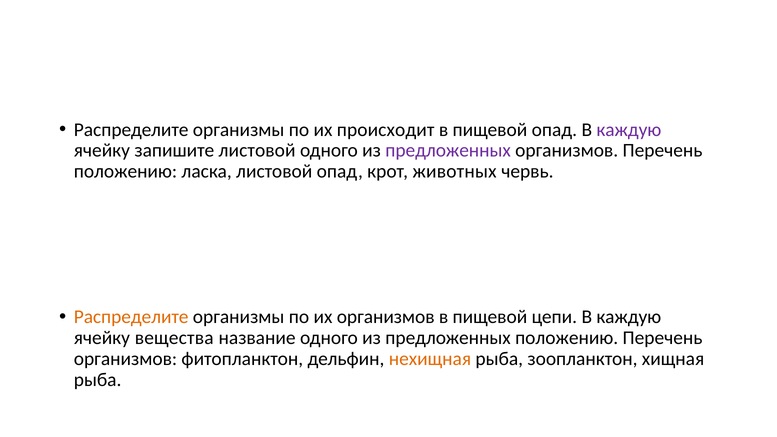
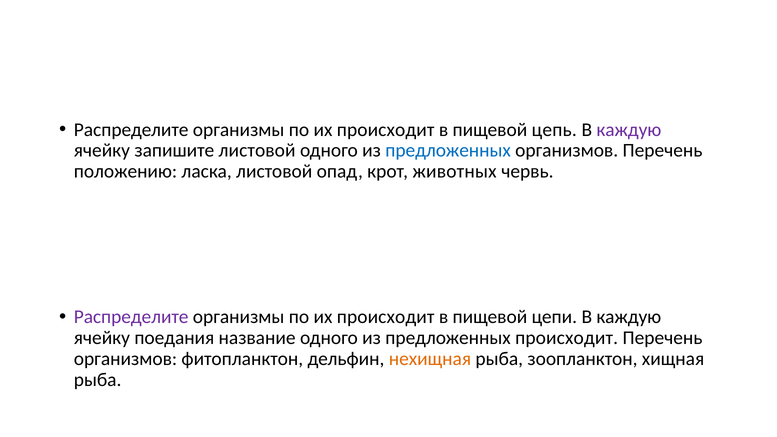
пищевой опад: опад -> цепь
предложенных at (448, 151) colour: purple -> blue
Распределите at (131, 317) colour: orange -> purple
организмов at (386, 317): организмов -> происходит
вещества: вещества -> поедания
предложенных положению: положению -> происходит
